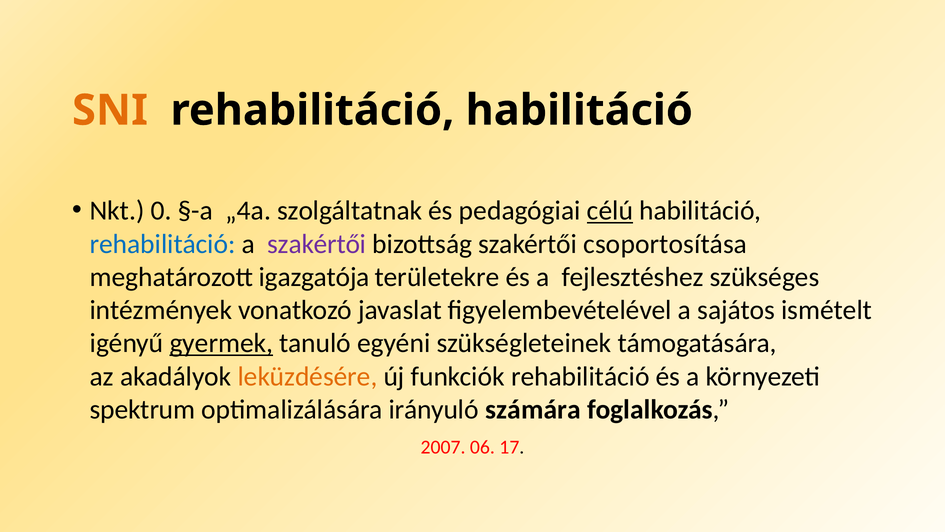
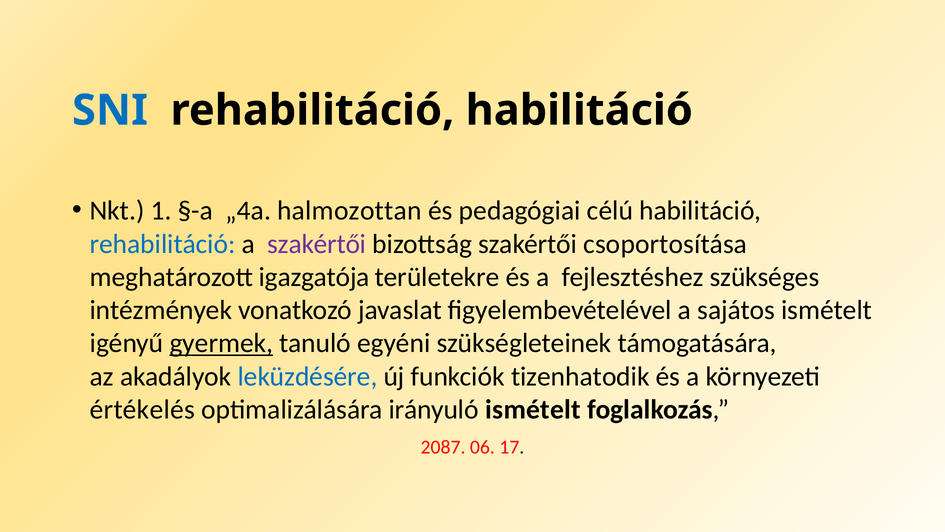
SNI colour: orange -> blue
0: 0 -> 1
szolgáltatnak: szolgáltatnak -> halmozottan
célú underline: present -> none
leküzdésére colour: orange -> blue
funkciók rehabilitáció: rehabilitáció -> tizenhatodik
spektrum: spektrum -> értékelés
irányuló számára: számára -> ismételt
2007: 2007 -> 2087
